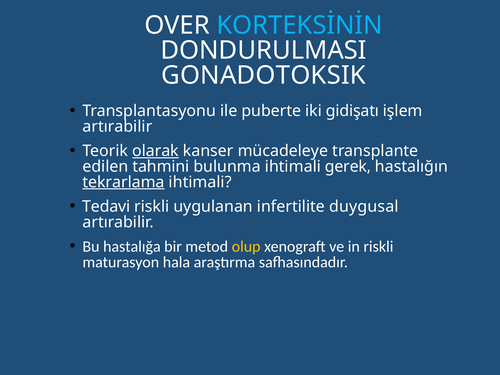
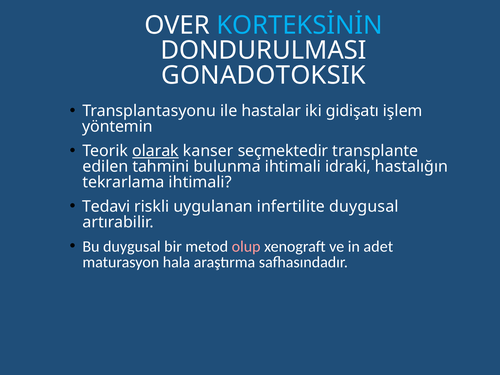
puberte: puberte -> hastalar
artırabilir at (117, 127): artırabilir -> yöntemin
mücadeleye: mücadeleye -> seçmektedir
gerek: gerek -> idraki
tekrarlama underline: present -> none
Bu hastalığa: hastalığa -> duygusal
olup colour: yellow -> pink
in riskli: riskli -> adet
